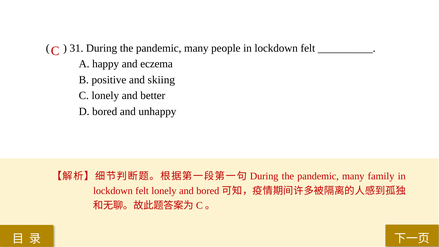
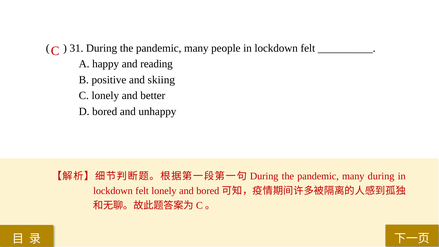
eczema: eczema -> reading
many family: family -> during
